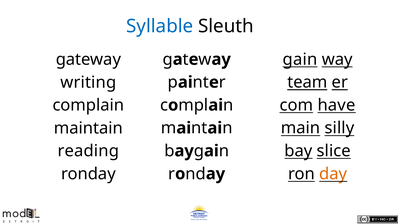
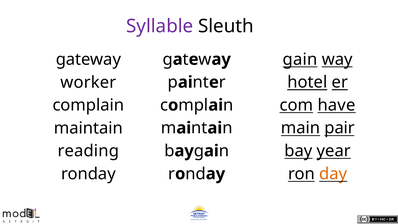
Syllable colour: blue -> purple
writing: writing -> worker
team: team -> hotel
silly: silly -> pair
slice: slice -> year
